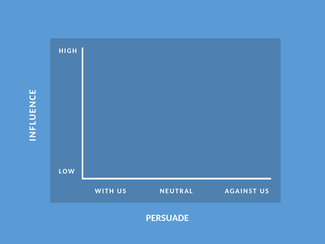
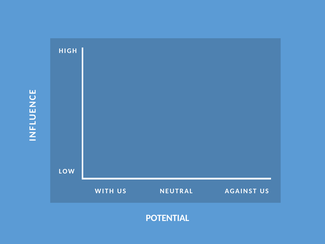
PERSUADE: PERSUADE -> POTENTIAL
